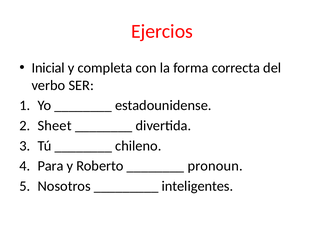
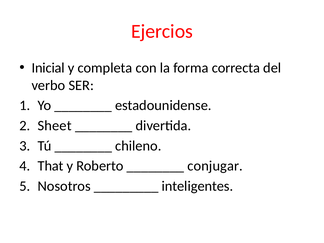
Para: Para -> That
pronoun: pronoun -> conjugar
